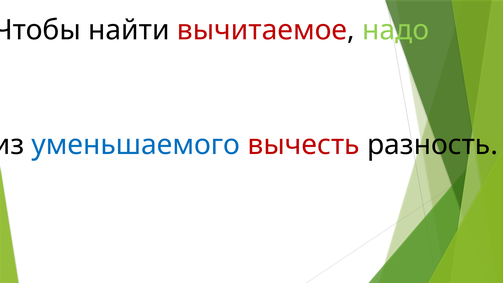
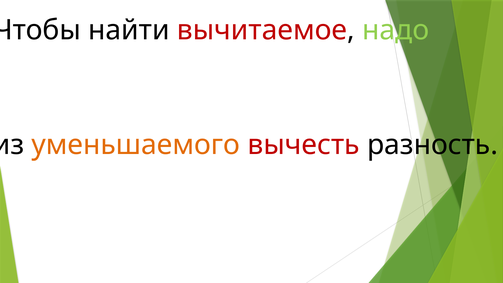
уменьшаемого colour: blue -> orange
